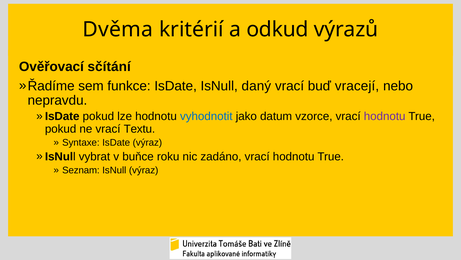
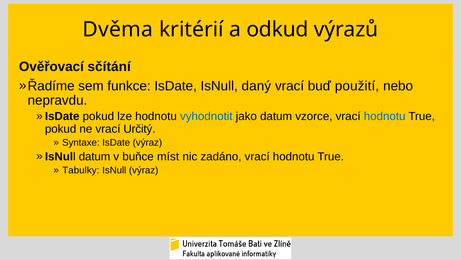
vracejí: vracejí -> použití
hodnotu at (385, 116) colour: purple -> blue
Textu: Textu -> Určitý
vybrat at (94, 156): vybrat -> datum
roku: roku -> míst
Seznam: Seznam -> Tabulky
